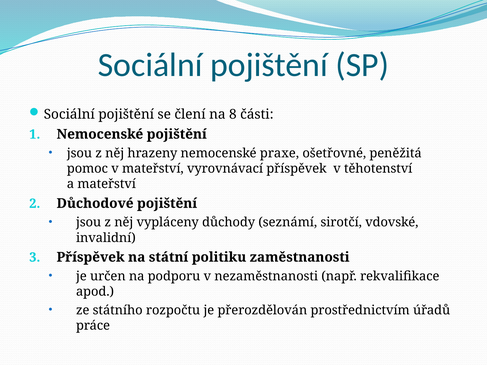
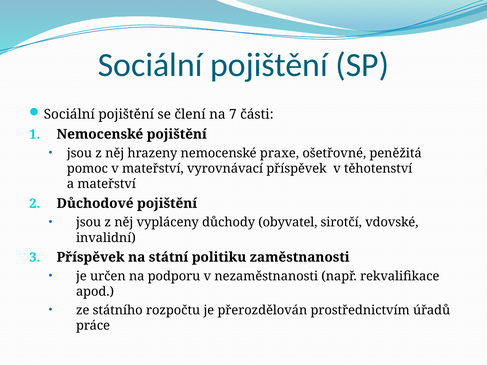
8: 8 -> 7
seznámí: seznámí -> obyvatel
